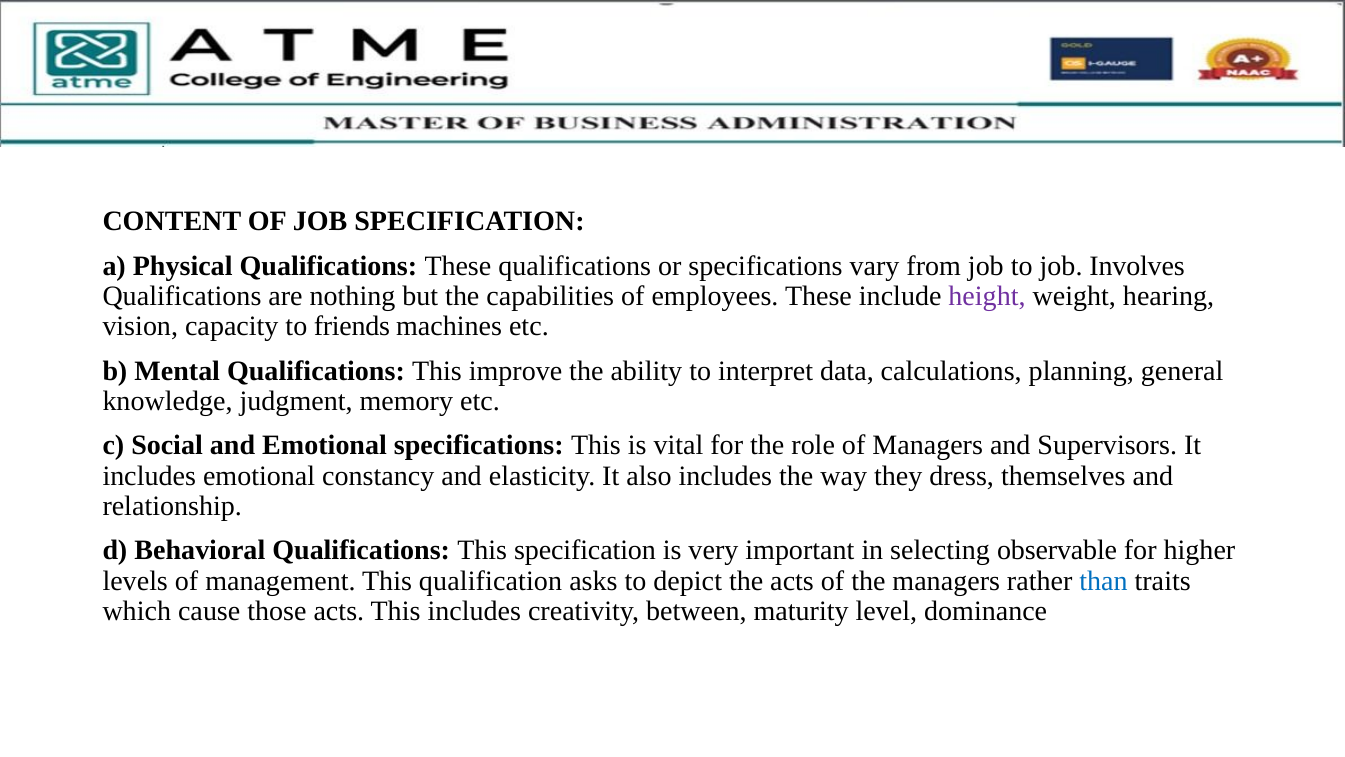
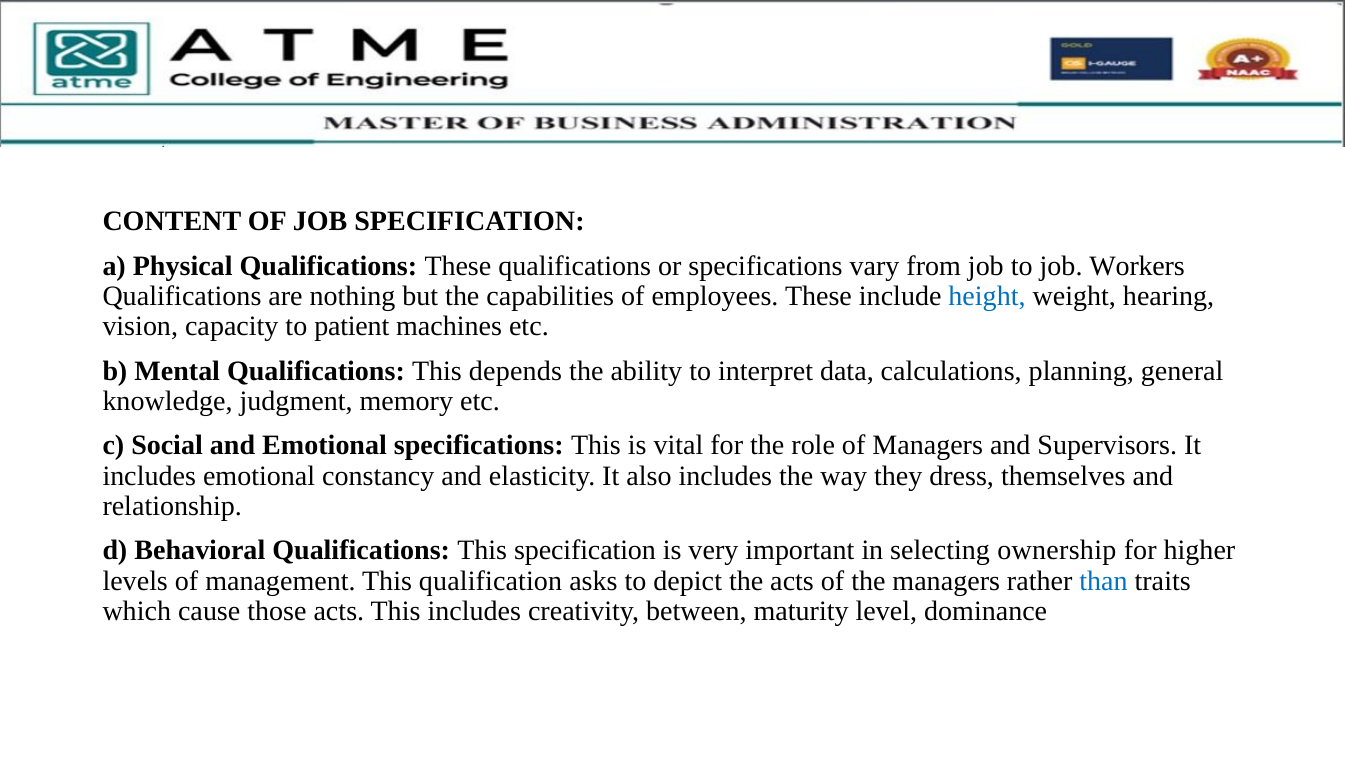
Involves: Involves -> Workers
height colour: purple -> blue
friends: friends -> patient
improve: improve -> depends
observable: observable -> ownership
